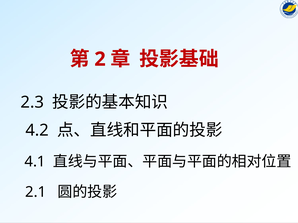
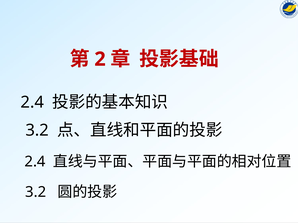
2.3 at (32, 102): 2.3 -> 2.4
4.2 at (37, 131): 4.2 -> 3.2
4.1 at (35, 162): 4.1 -> 2.4
2.1 at (36, 192): 2.1 -> 3.2
